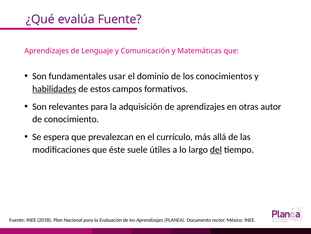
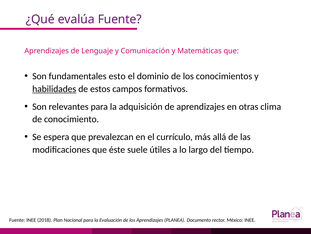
usar: usar -> esto
autor: autor -> clima
del underline: present -> none
